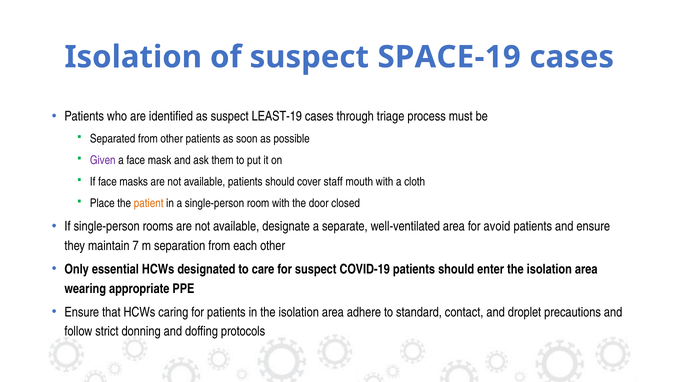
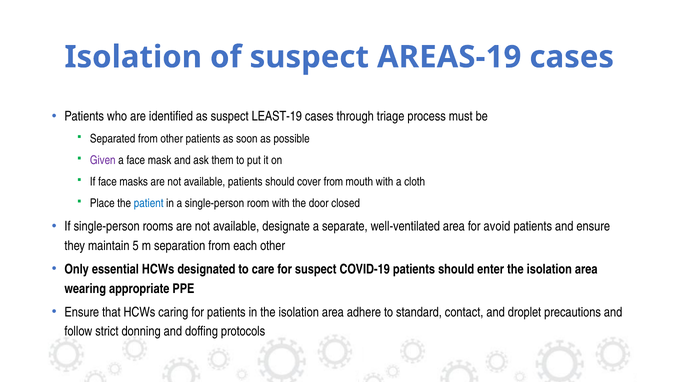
SPACE-19: SPACE-19 -> AREAS-19
cover staff: staff -> from
patient colour: orange -> blue
7: 7 -> 5
